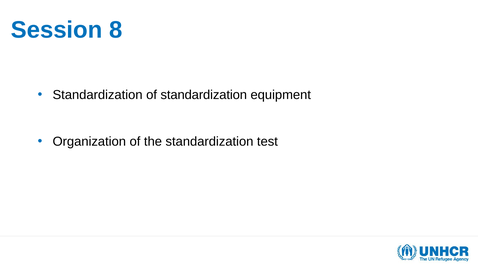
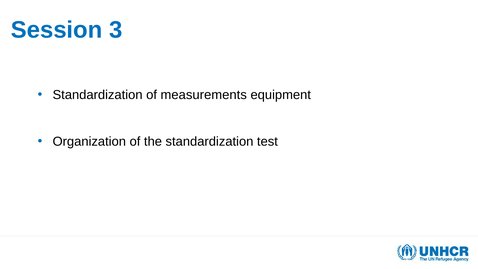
8: 8 -> 3
of standardization: standardization -> measurements
